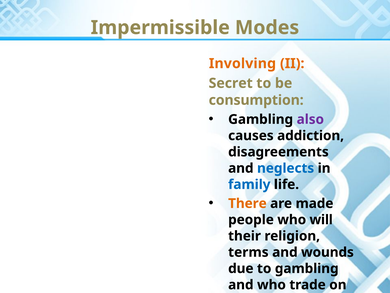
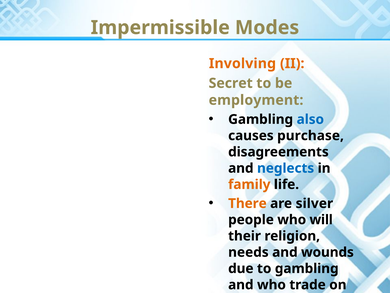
consumption: consumption -> employment
also colour: purple -> blue
addiction: addiction -> purchase
family colour: blue -> orange
made: made -> silver
terms: terms -> needs
